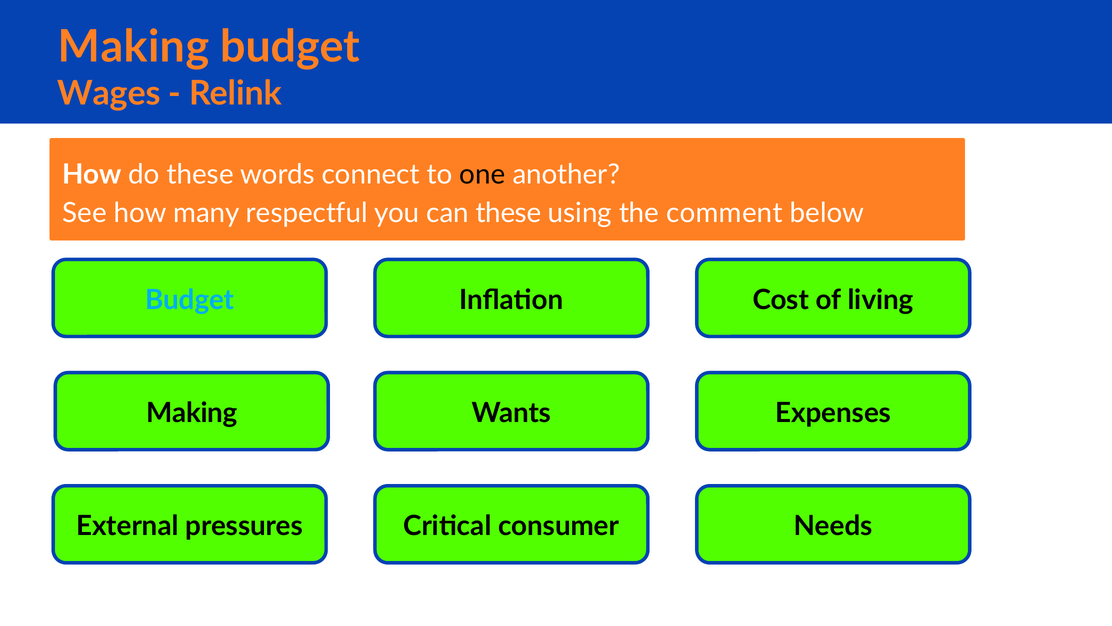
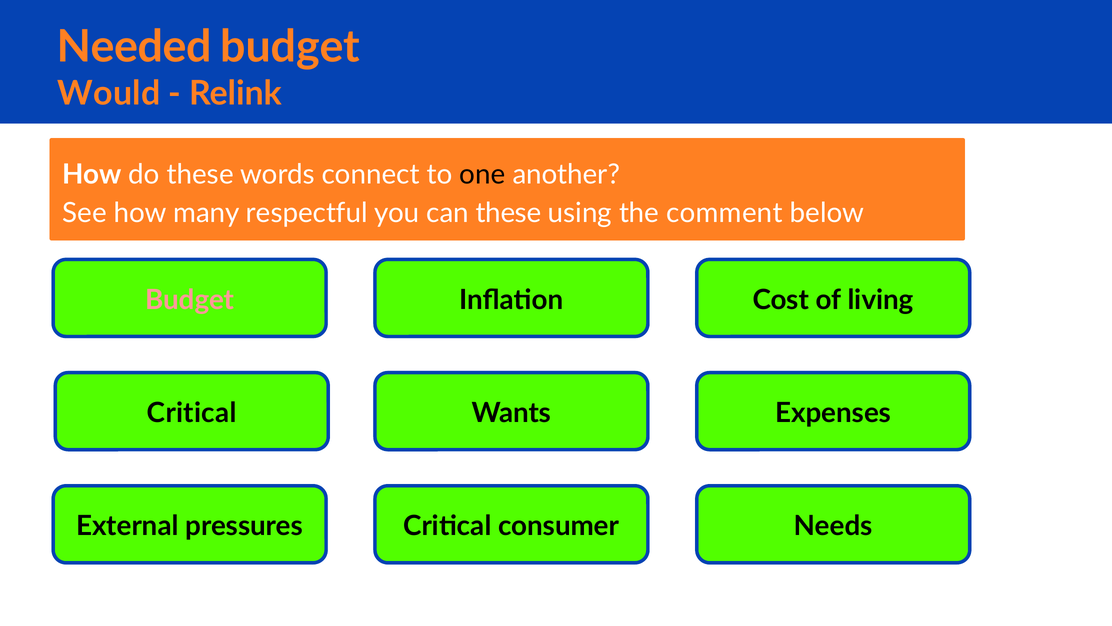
Making at (134, 47): Making -> Needed
Wages: Wages -> Would
Budget at (190, 300) colour: light blue -> pink
Making at (192, 413): Making -> Critical
